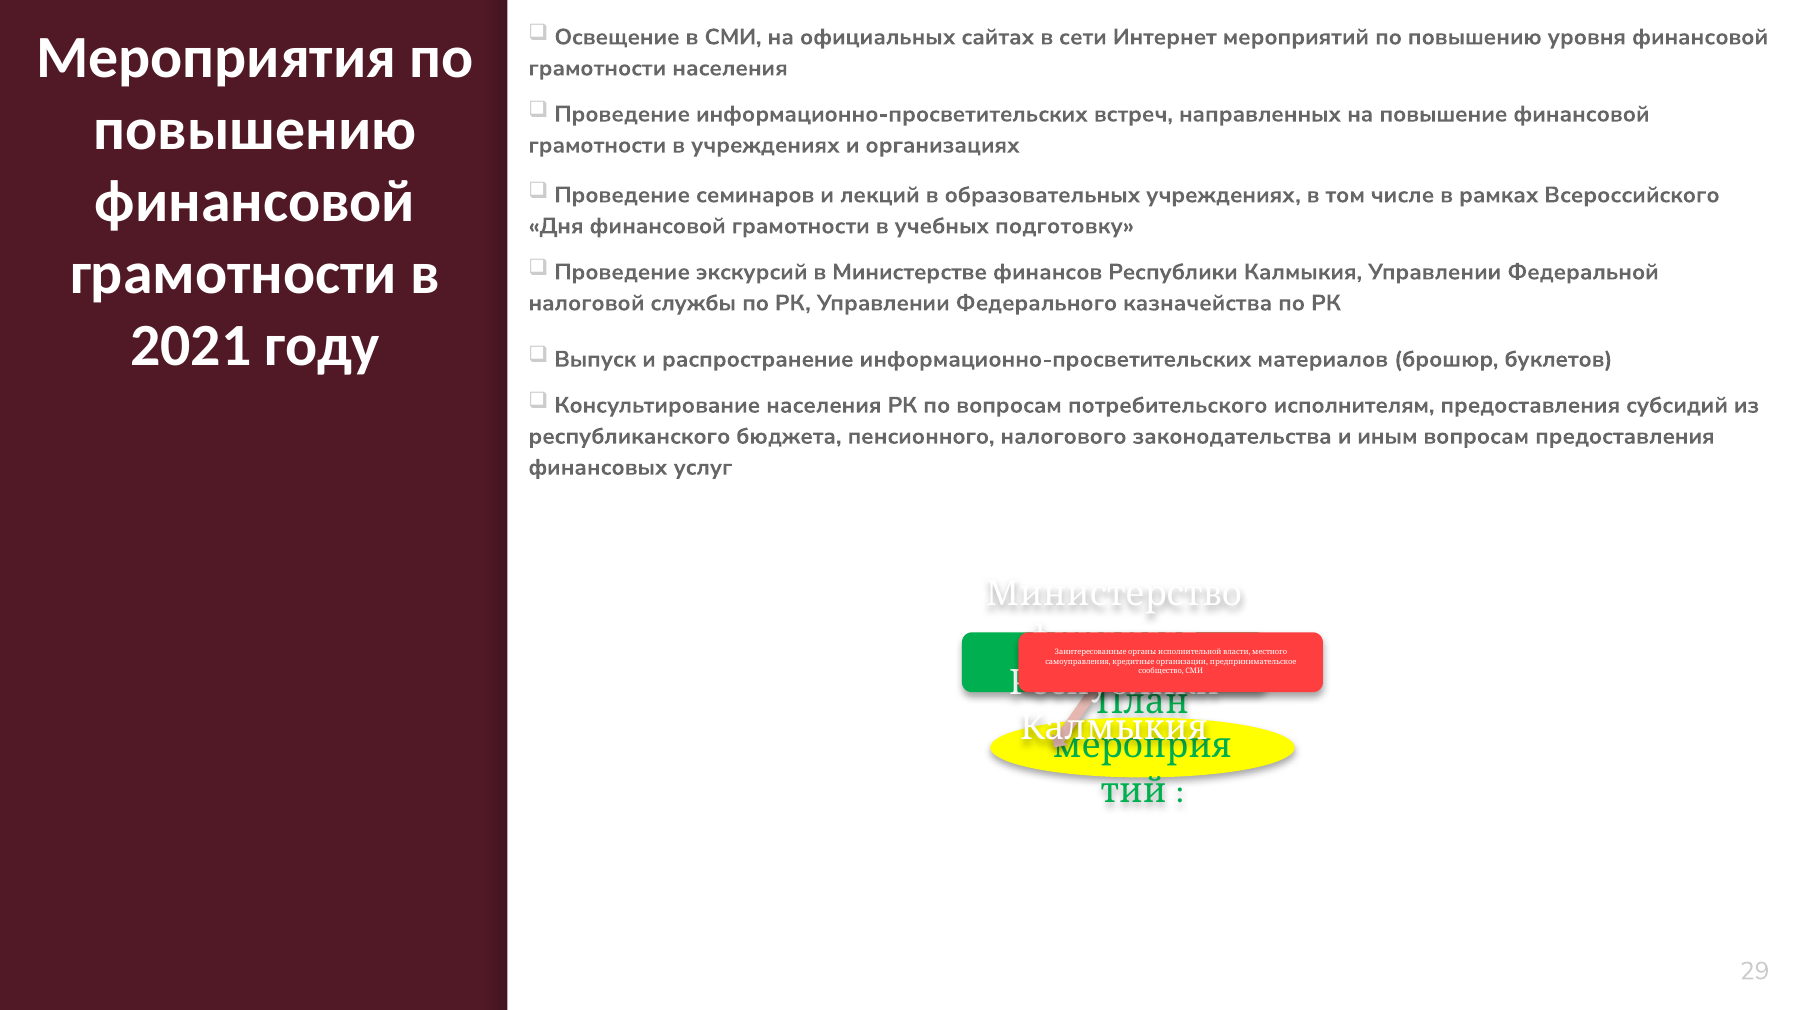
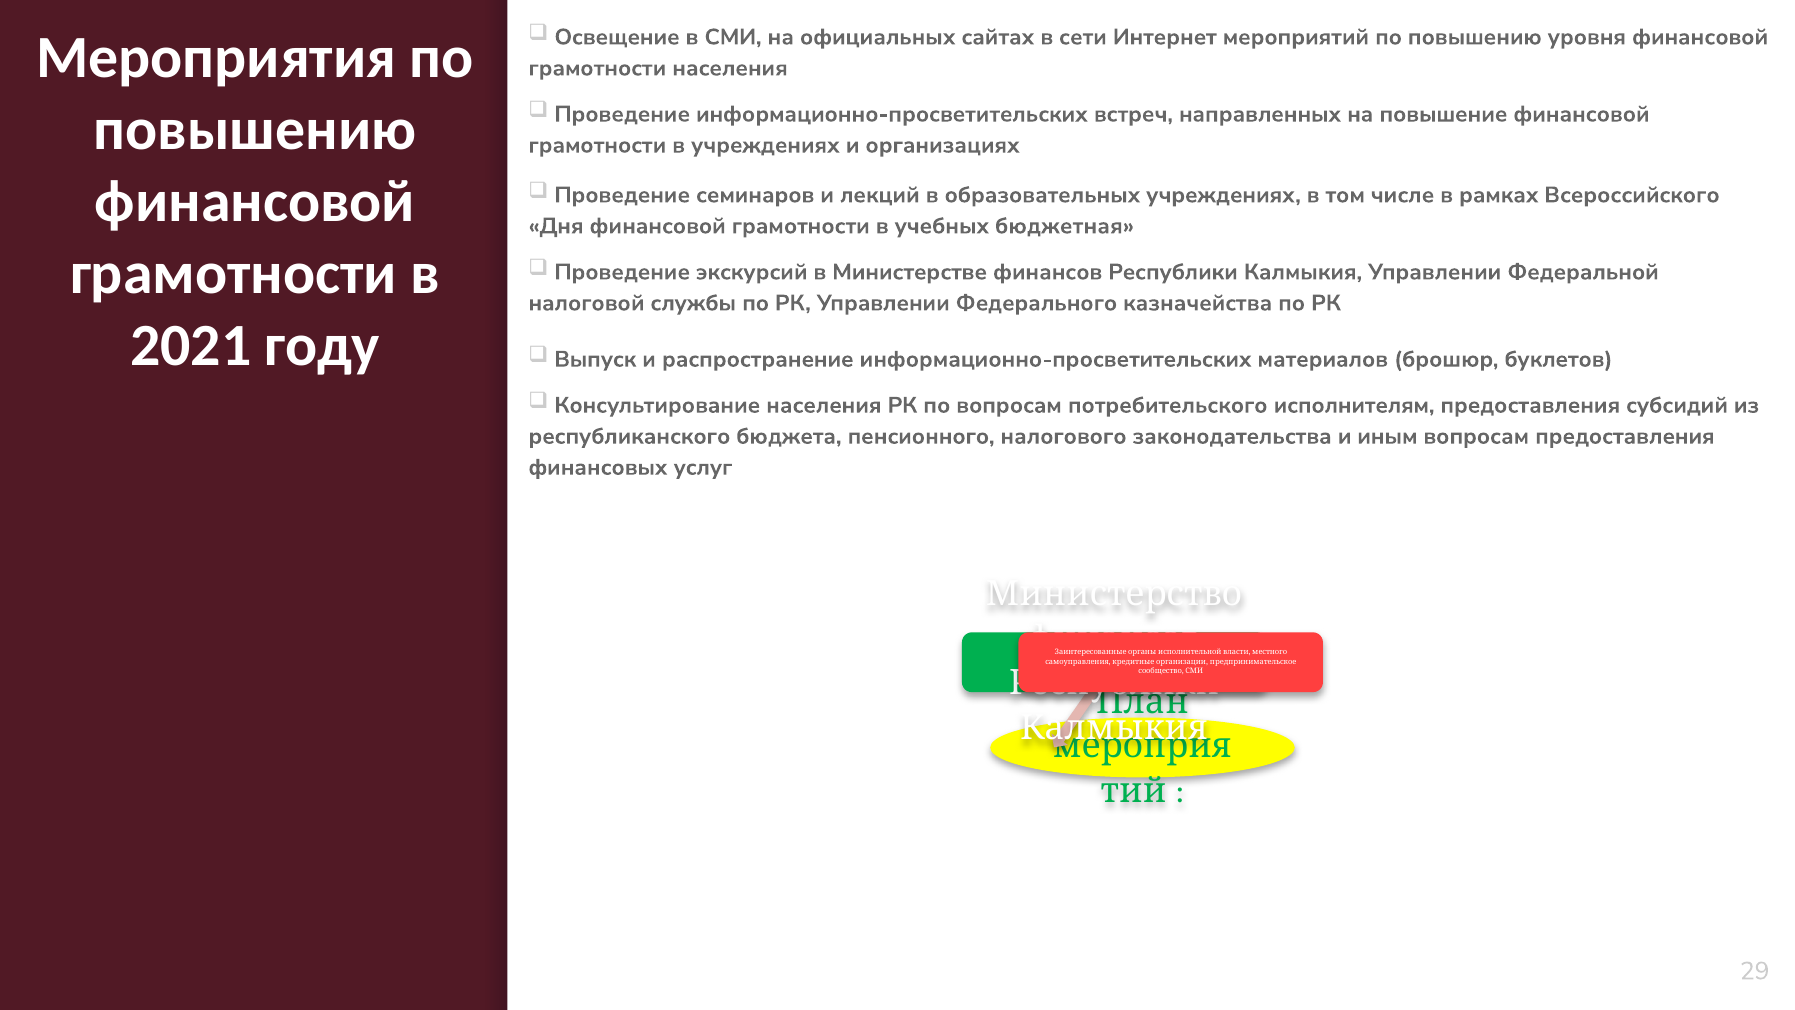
подготовку: подготовку -> бюджетная
